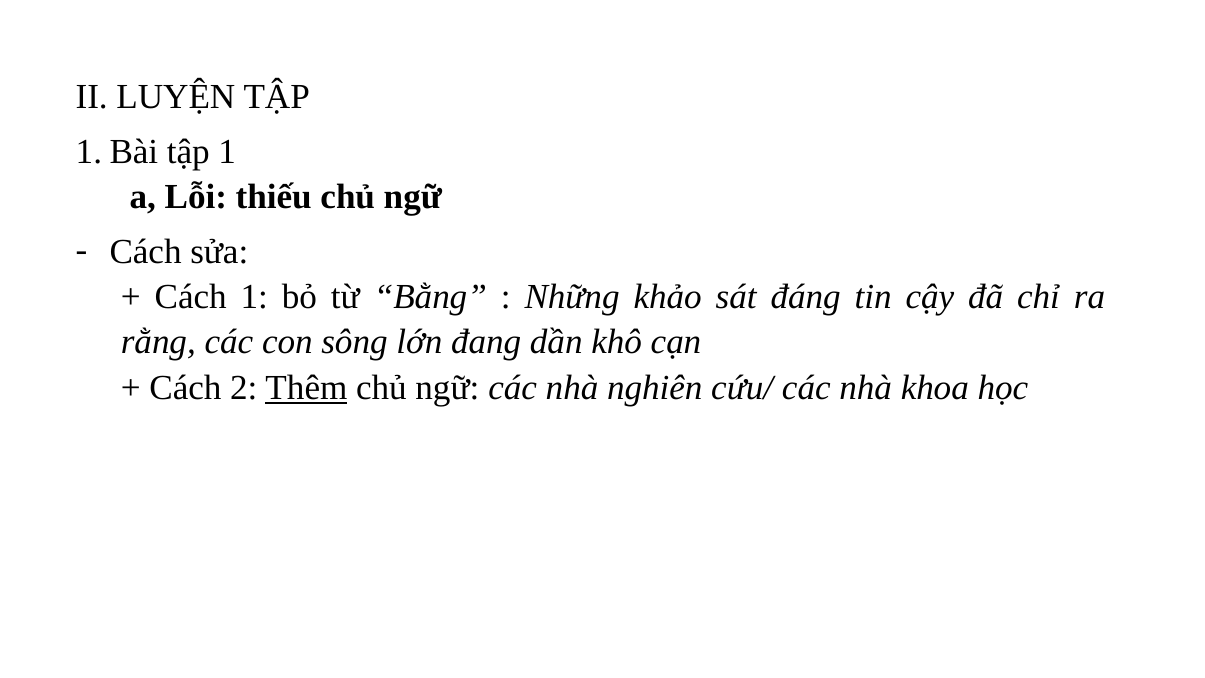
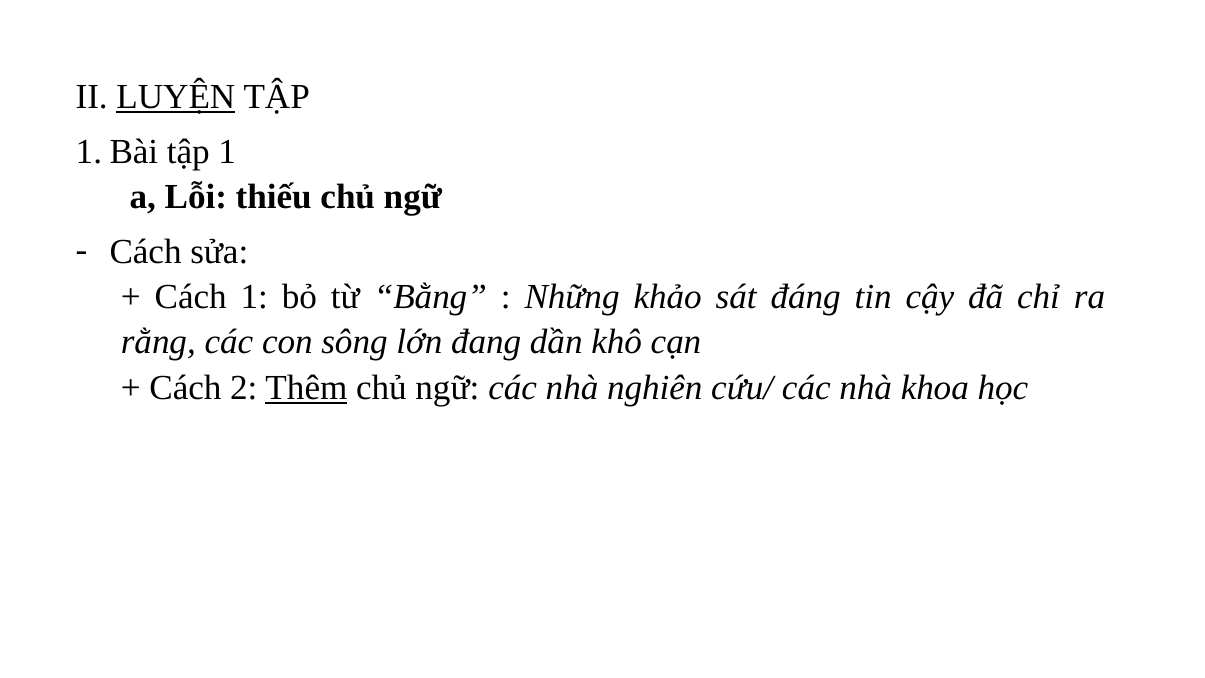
LUYỆN underline: none -> present
